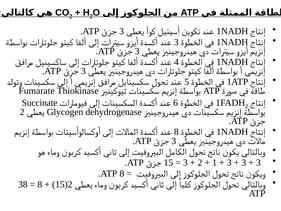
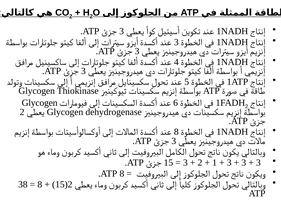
Fumarate at (37, 91): Fumarate -> Glycogen
Succinate at (40, 103): Succinate -> Glycogen
